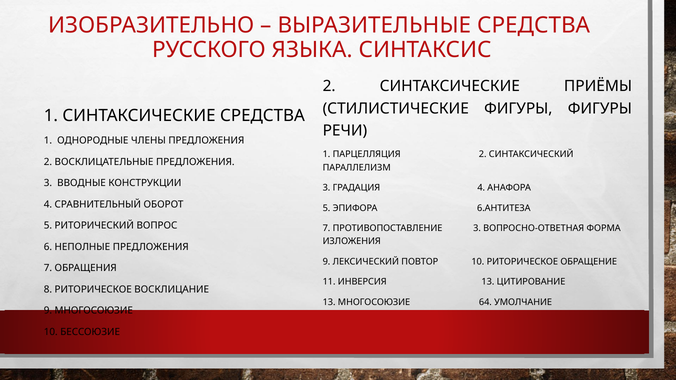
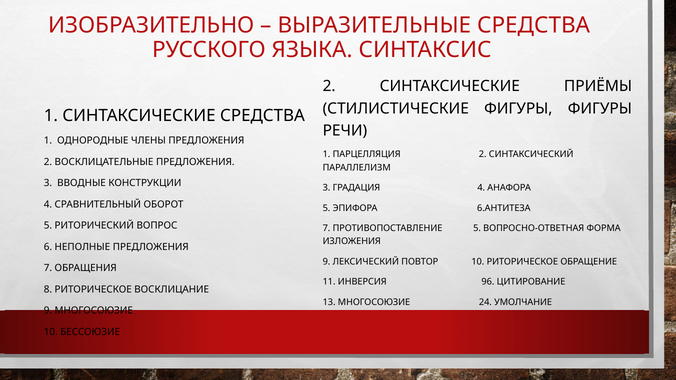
ПРОТИВОПОСТАВЛЕНИЕ 3: 3 -> 5
ИНВЕРСИЯ 13: 13 -> 96
64: 64 -> 24
